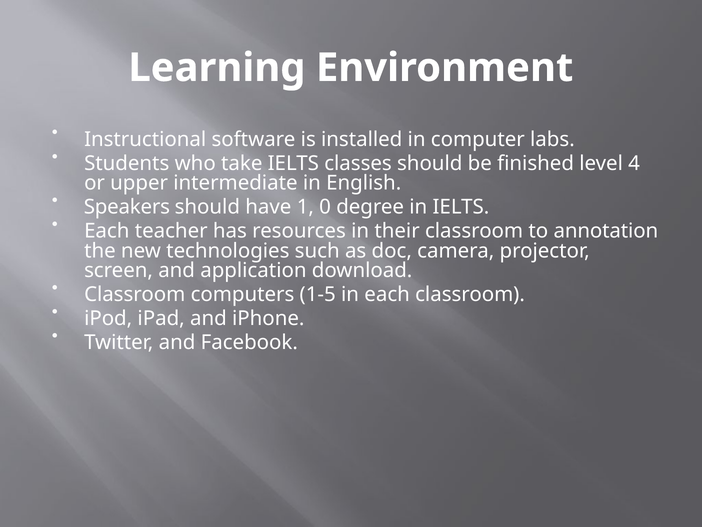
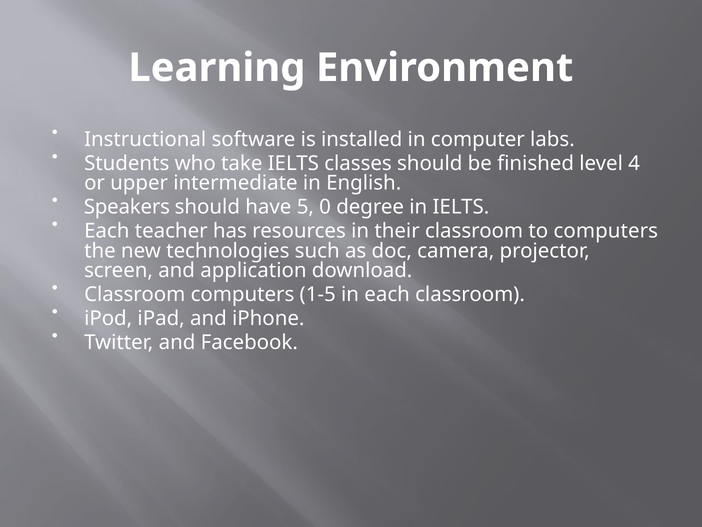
1: 1 -> 5
to annotation: annotation -> computers
